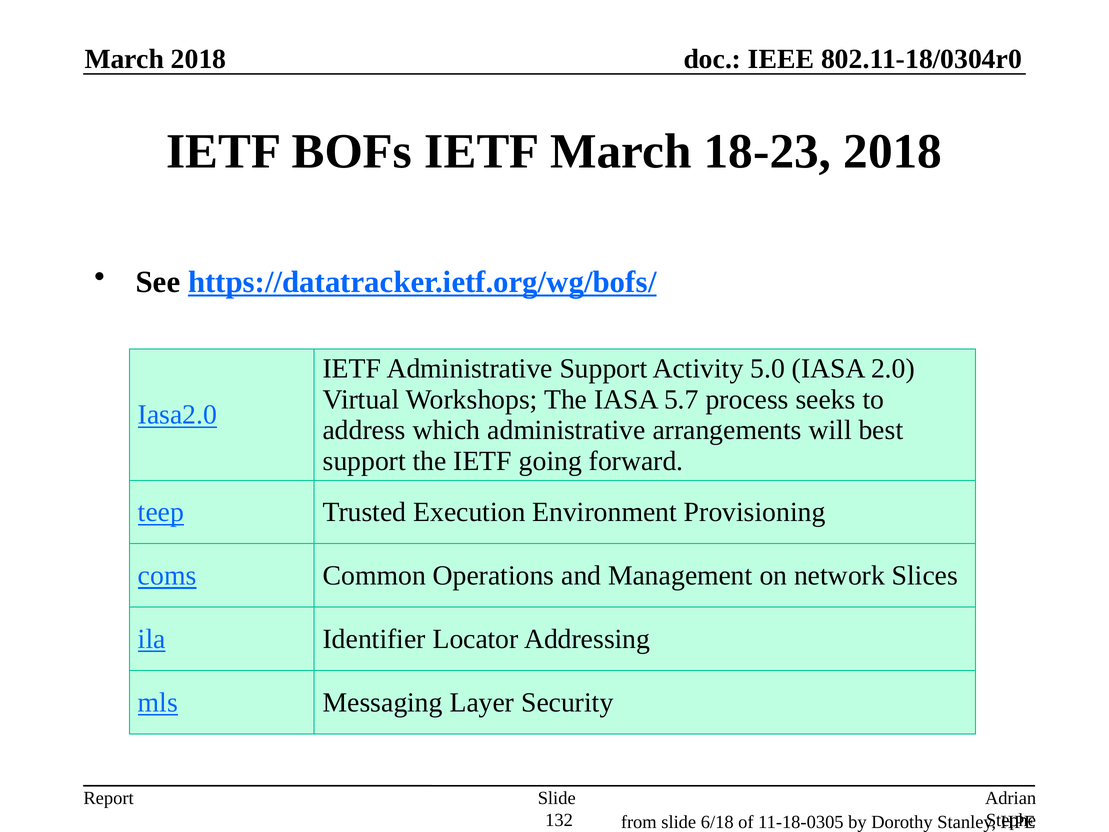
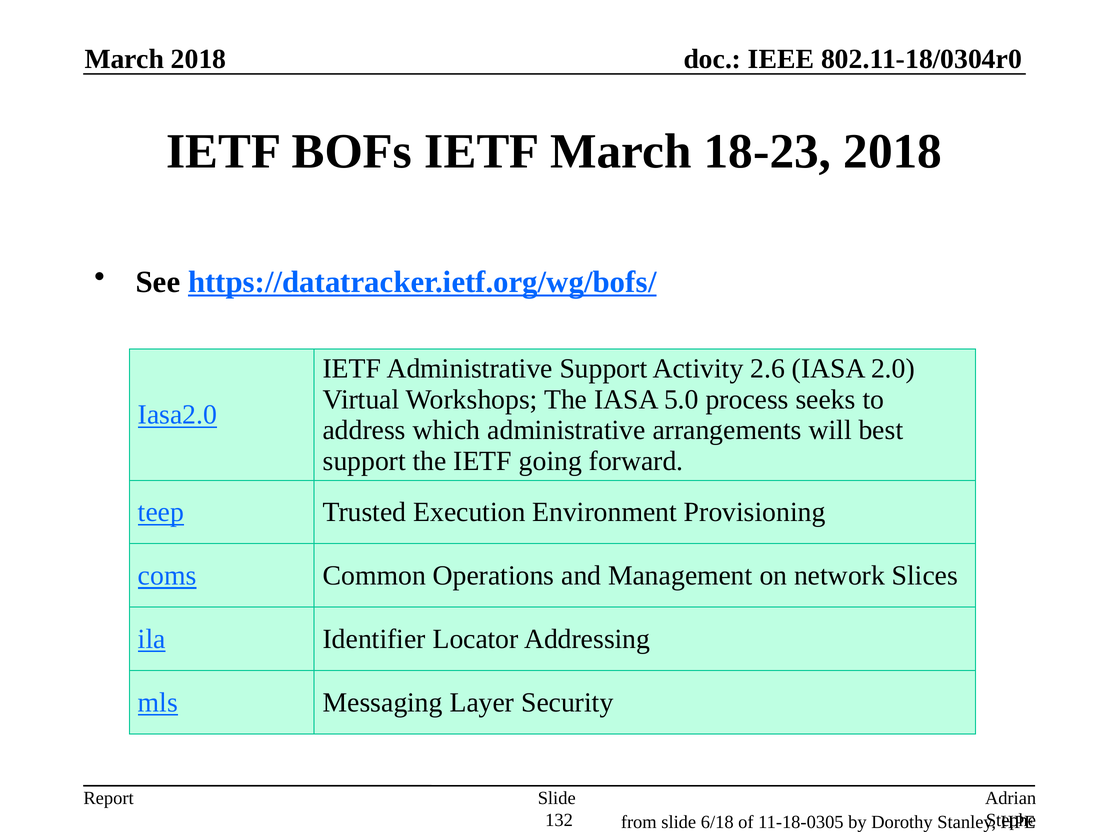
5.0: 5.0 -> 2.6
5.7: 5.7 -> 5.0
